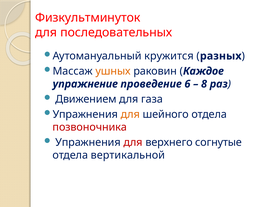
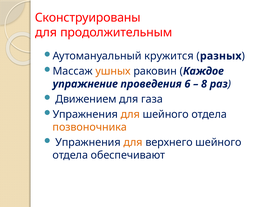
Физкультминуток: Физкультминуток -> Сконструированы
последовательных: последовательных -> продолжительным
проведение: проведение -> проведения
позвоночника colour: red -> orange
для at (133, 142) colour: red -> orange
верхнего согнутые: согнутые -> шейного
вертикальной: вертикальной -> обеспечивают
